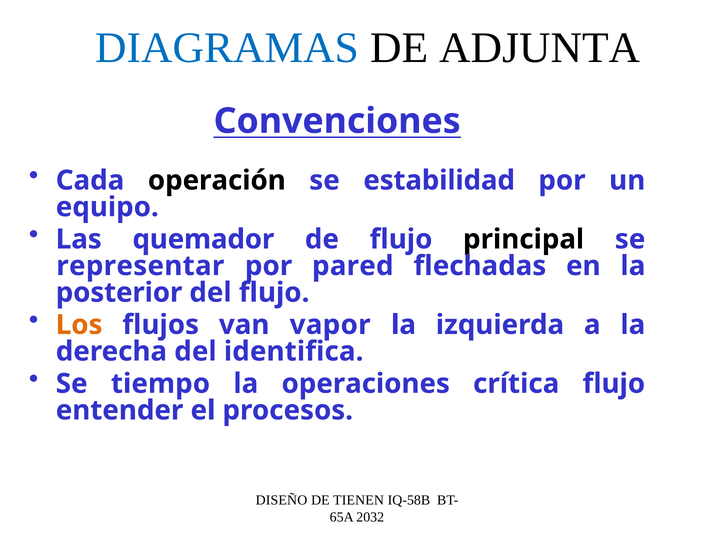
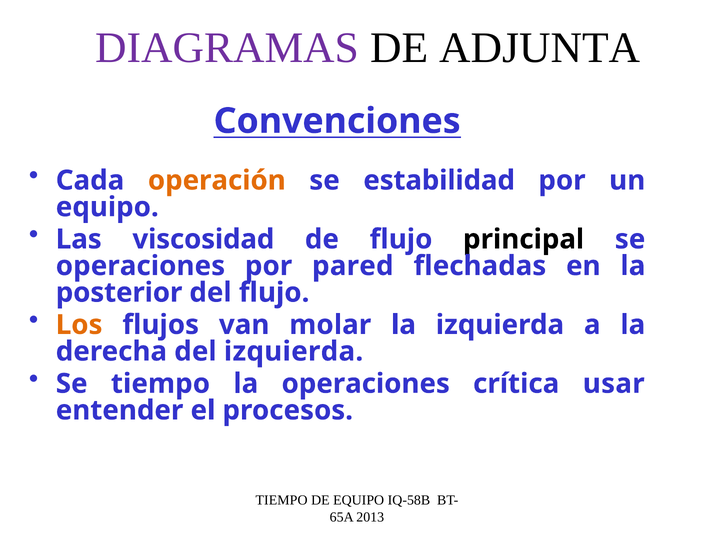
DIAGRAMAS colour: blue -> purple
operación colour: black -> orange
quemador: quemador -> viscosidad
representar at (140, 266): representar -> operaciones
vapor: vapor -> molar
del identifica: identifica -> izquierda
crítica flujo: flujo -> usar
DISEÑO at (281, 501): DISEÑO -> TIEMPO
DE TIENEN: TIENEN -> EQUIPO
2032: 2032 -> 2013
